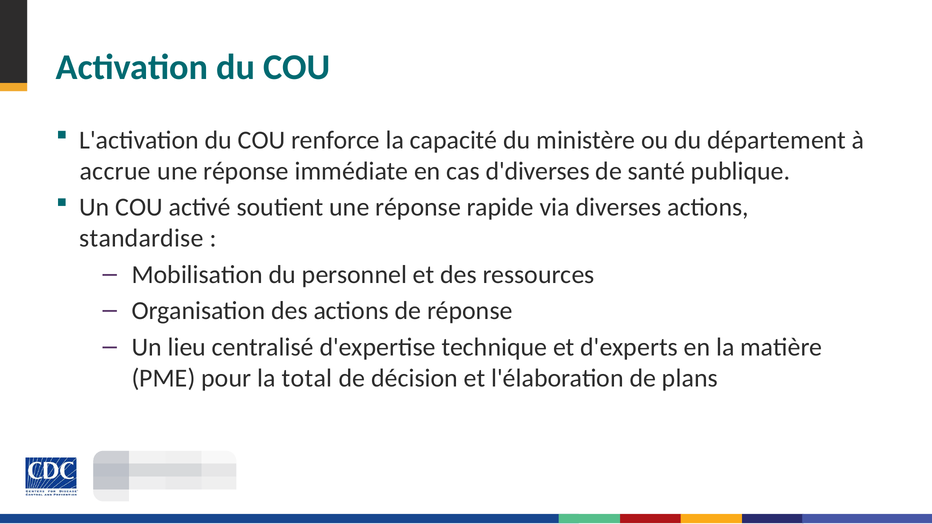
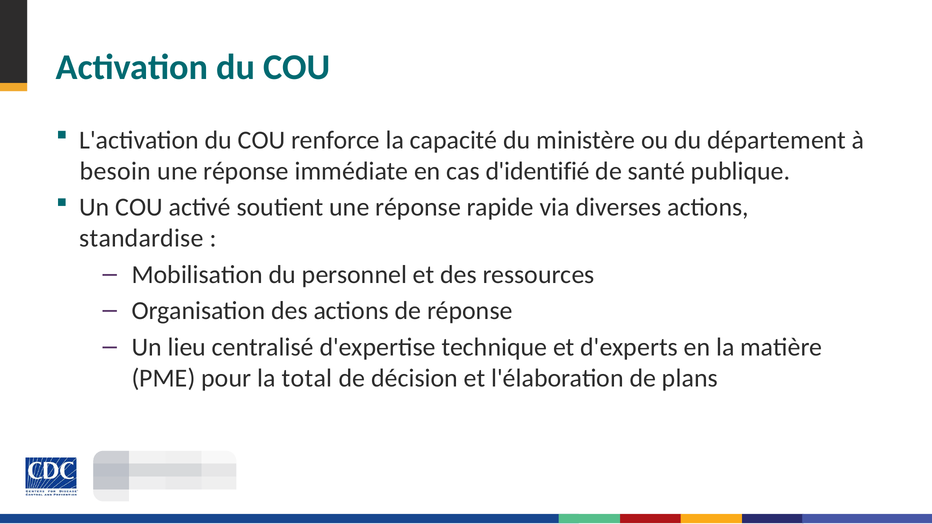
accrue: accrue -> besoin
d'diverses: d'diverses -> d'identifié
